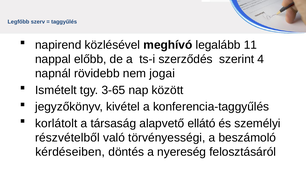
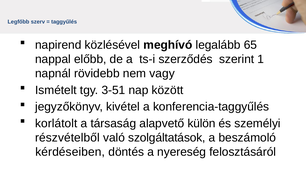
11: 11 -> 65
4: 4 -> 1
jogai: jogai -> vagy
3-65: 3-65 -> 3-51
ellátó: ellátó -> külön
törvényességi: törvényességi -> szolgáltatások
